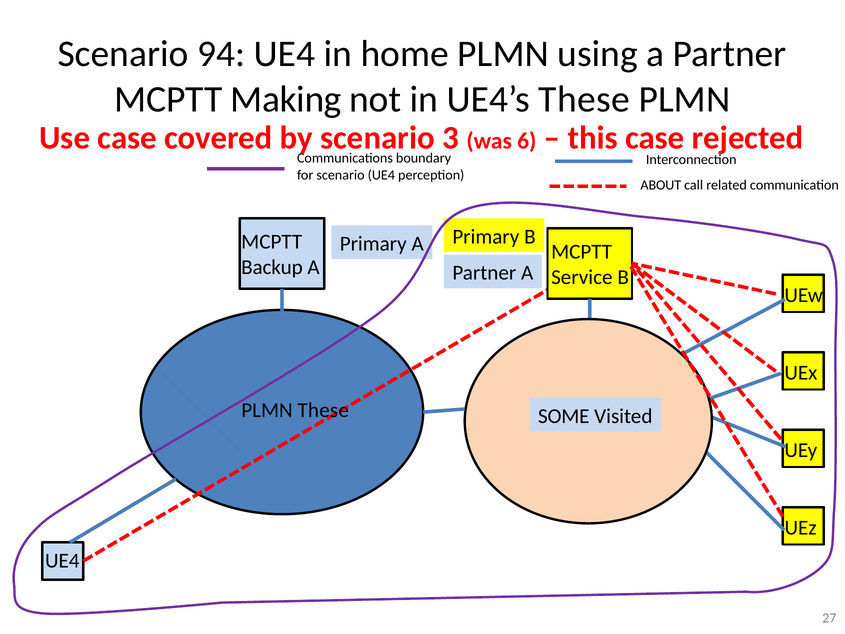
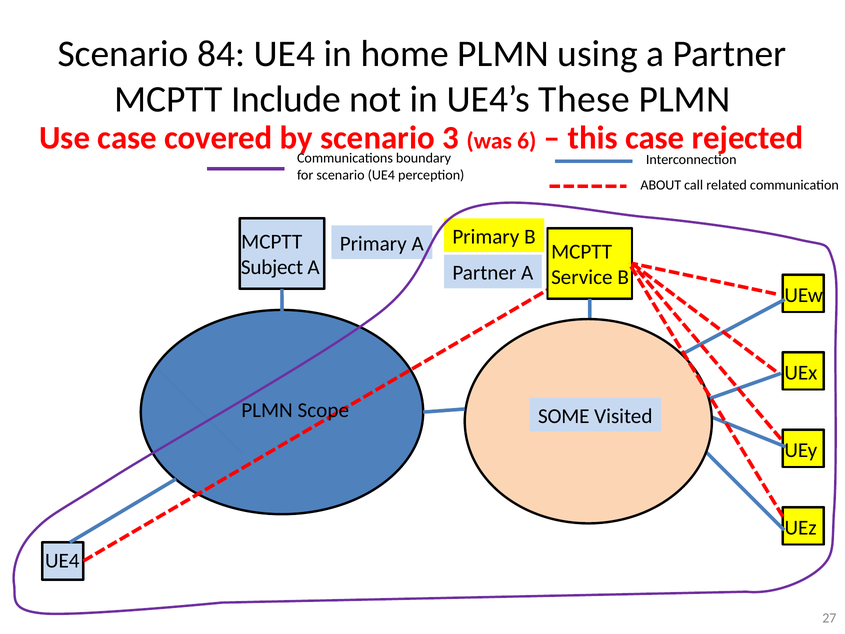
94: 94 -> 84
Making: Making -> Include
Backup: Backup -> Subject
PLMN These: These -> Scope
